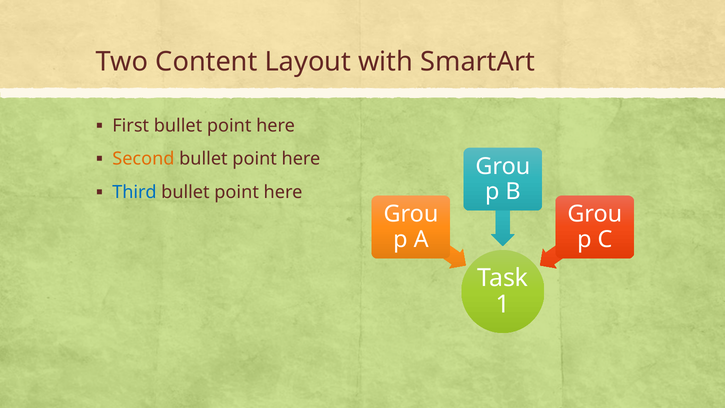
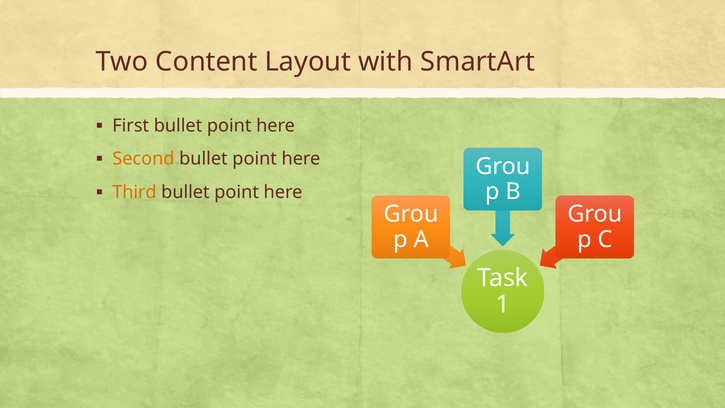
Third colour: blue -> orange
